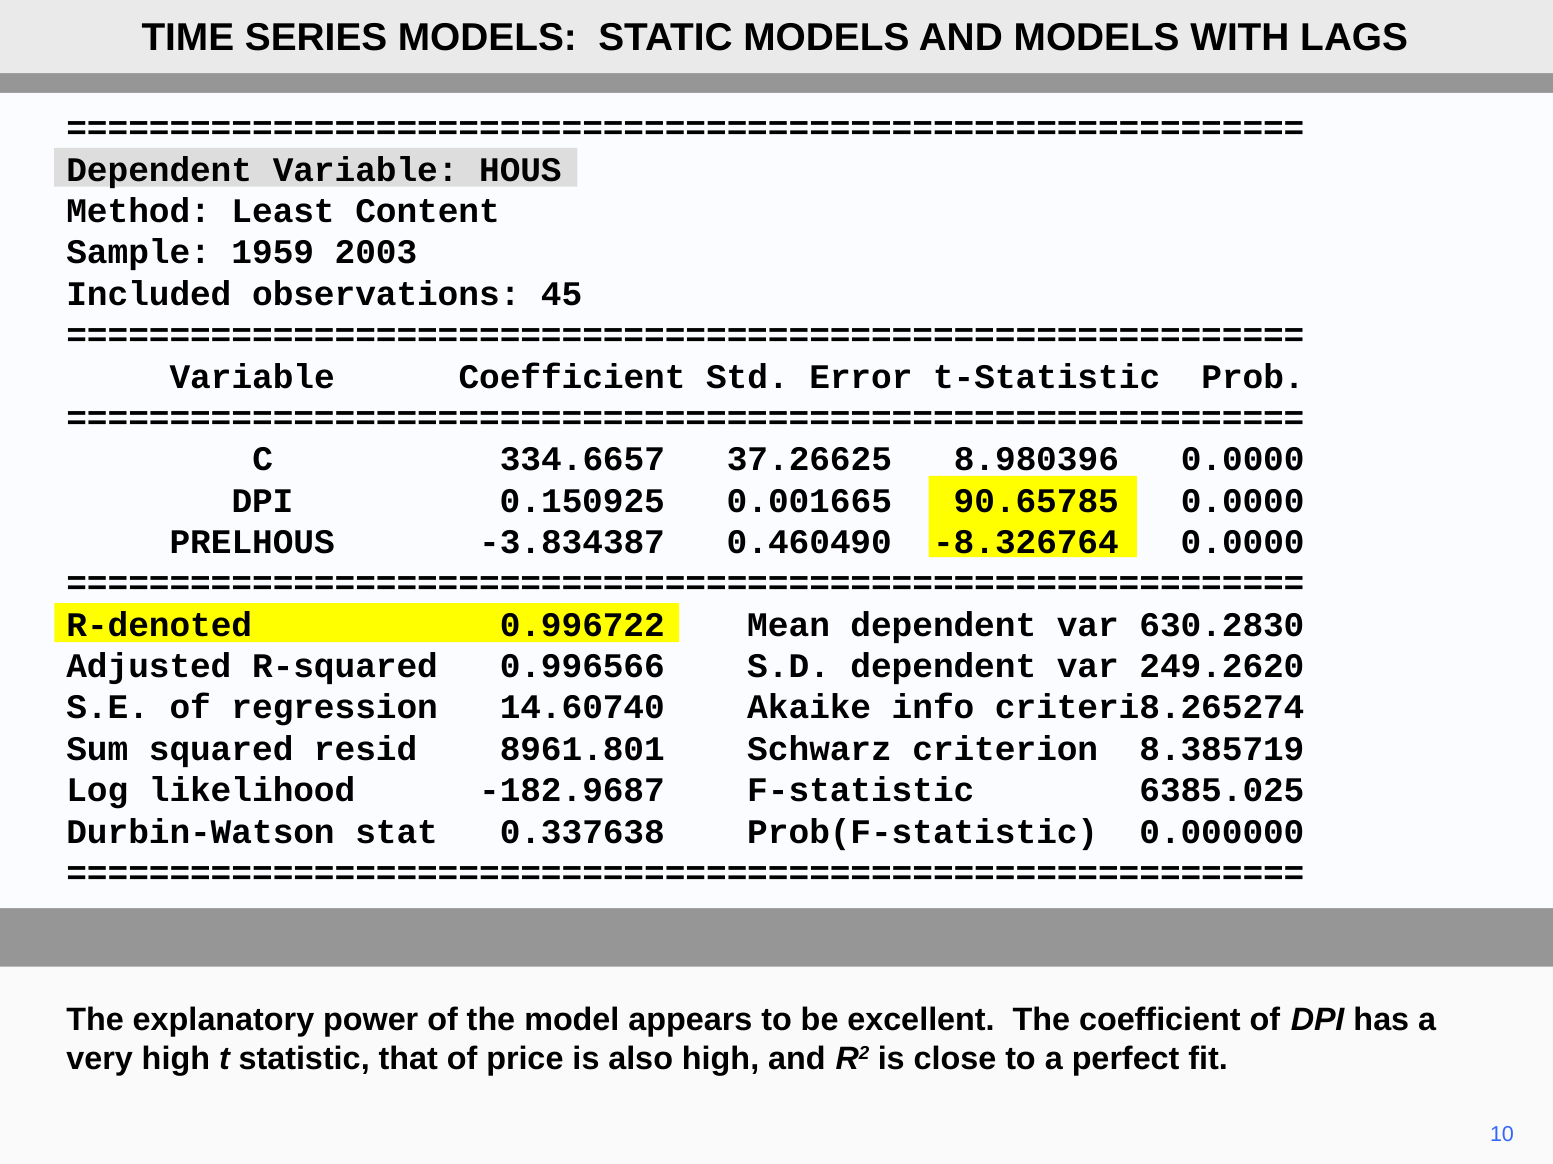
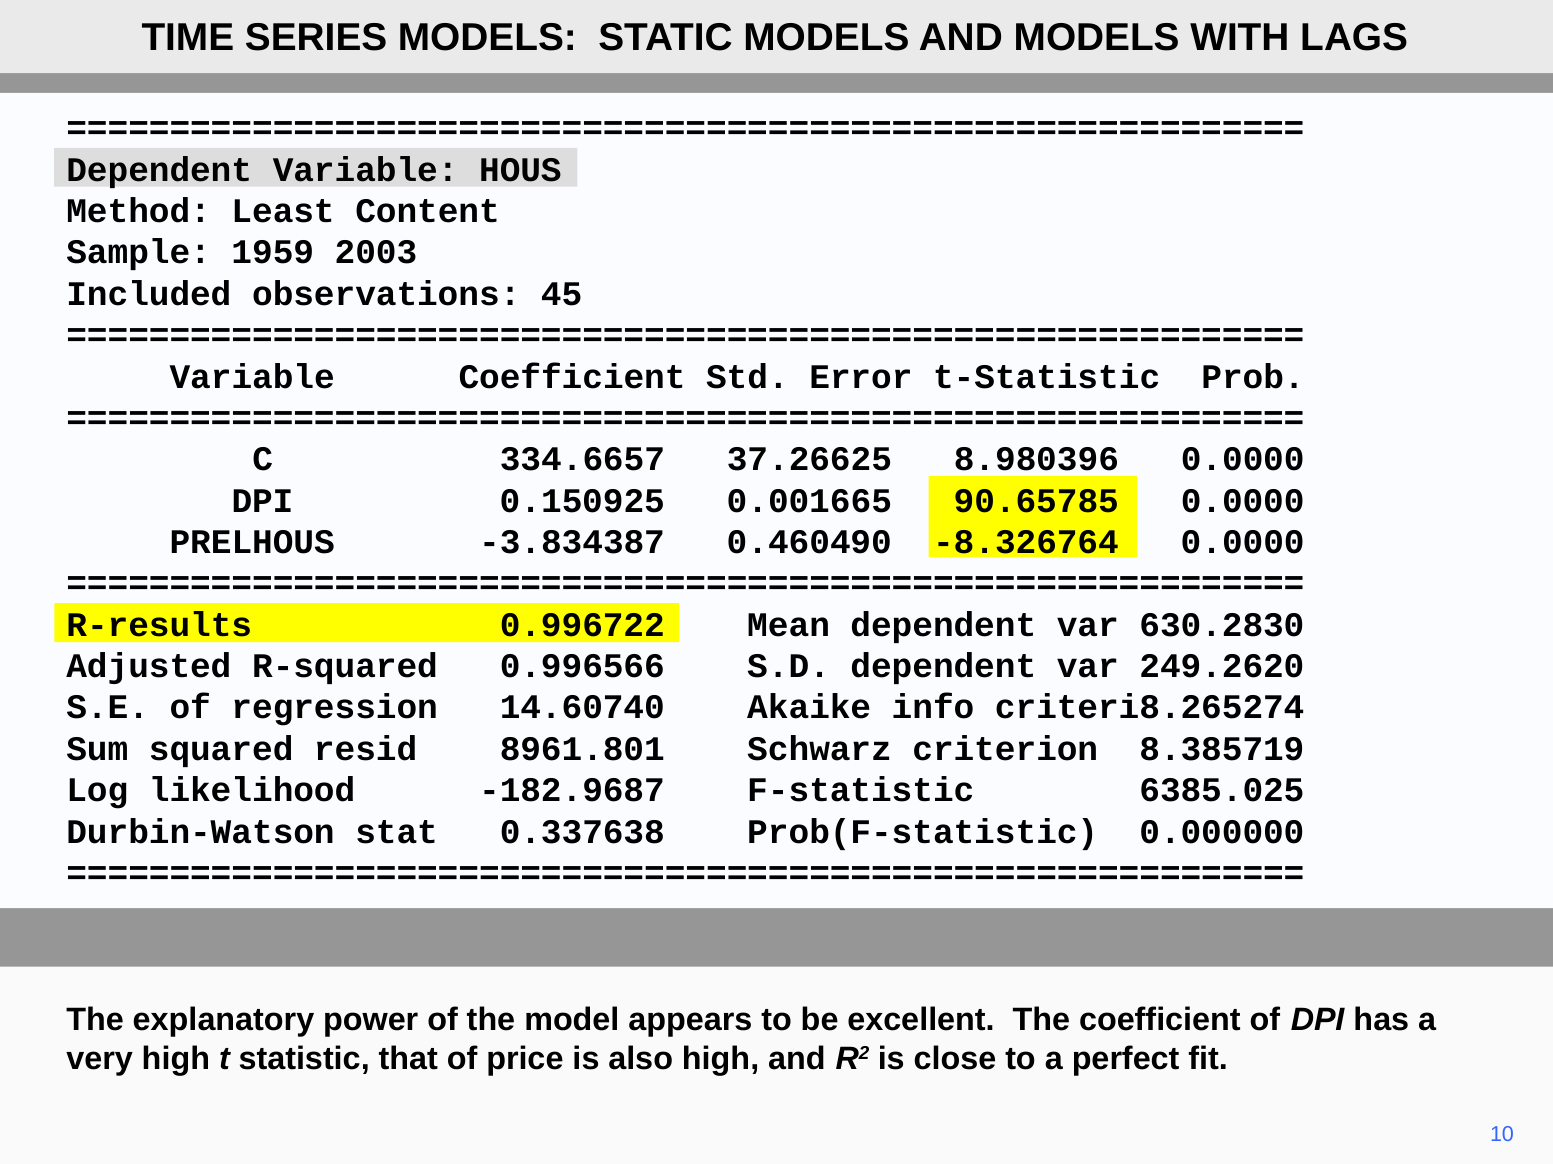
R-denoted: R-denoted -> R-results
